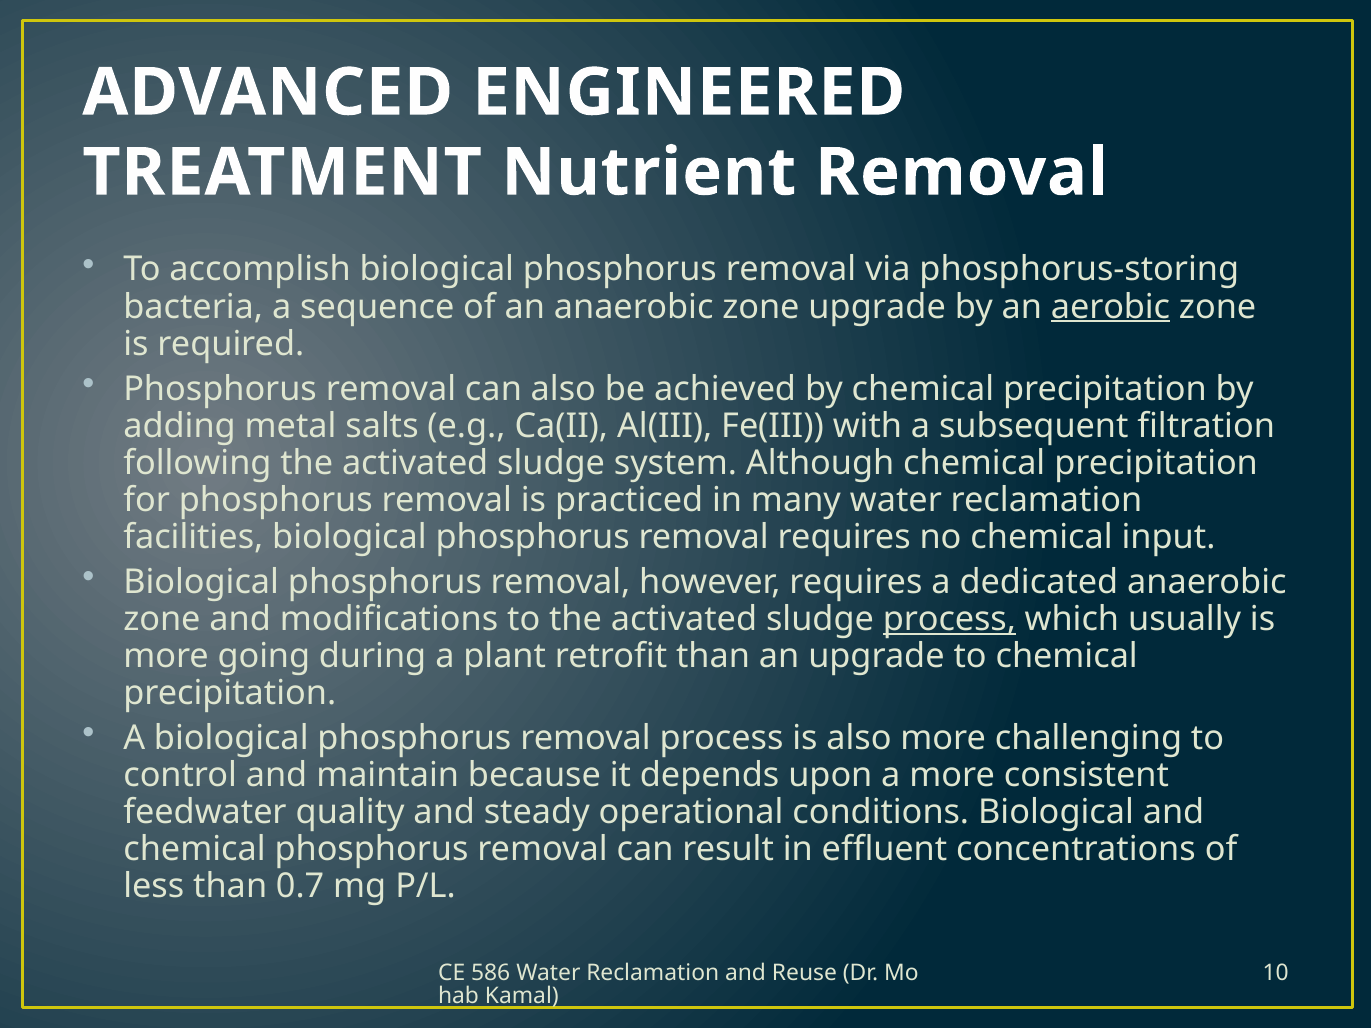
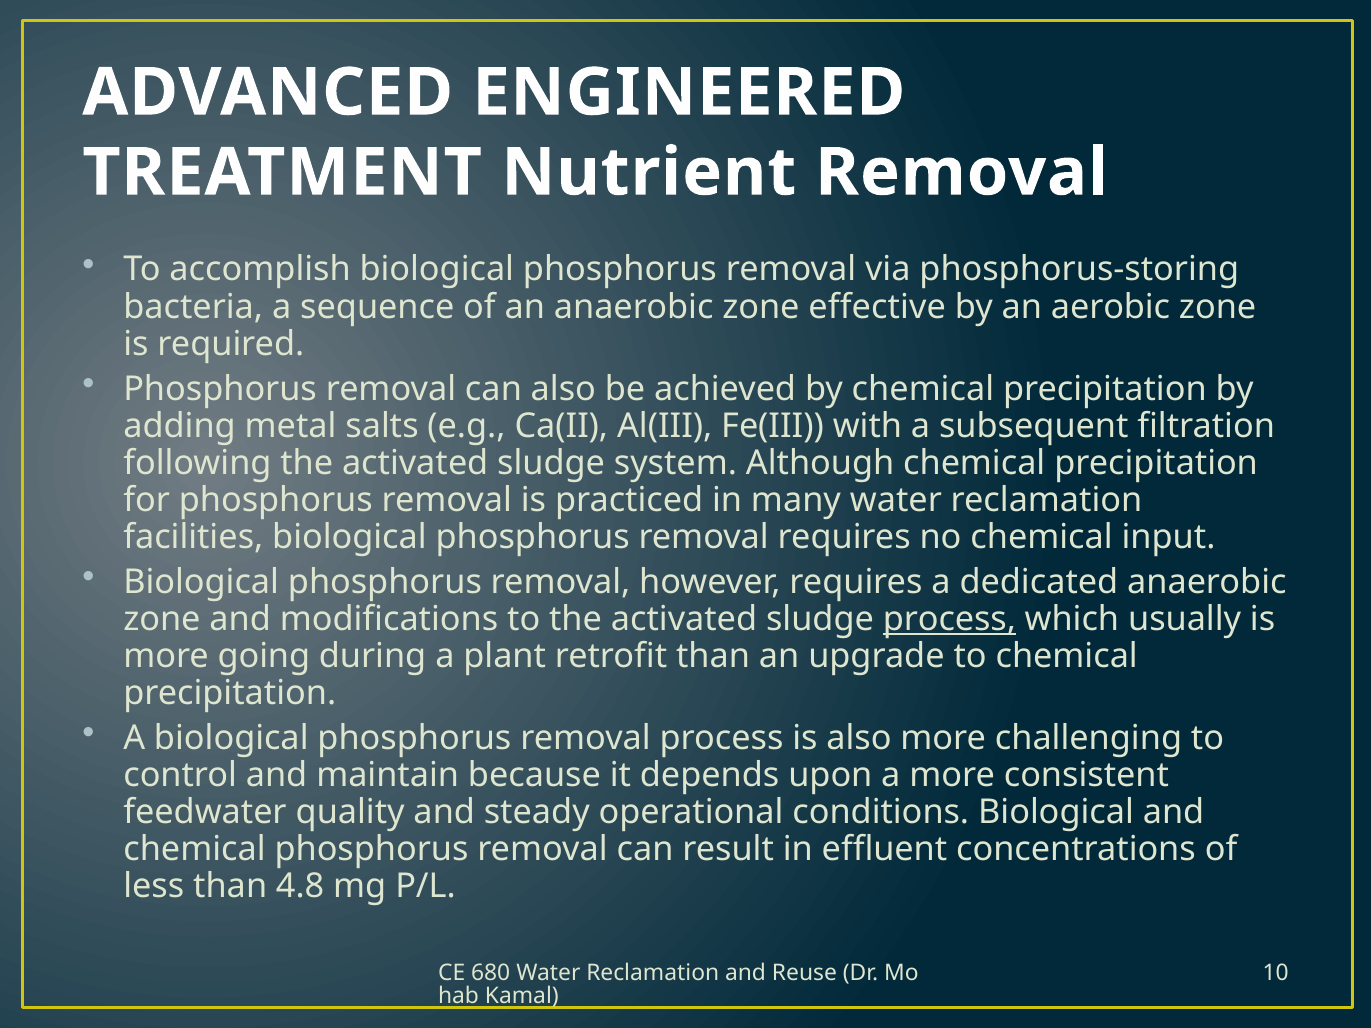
zone upgrade: upgrade -> effective
aerobic underline: present -> none
0.7: 0.7 -> 4.8
586: 586 -> 680
